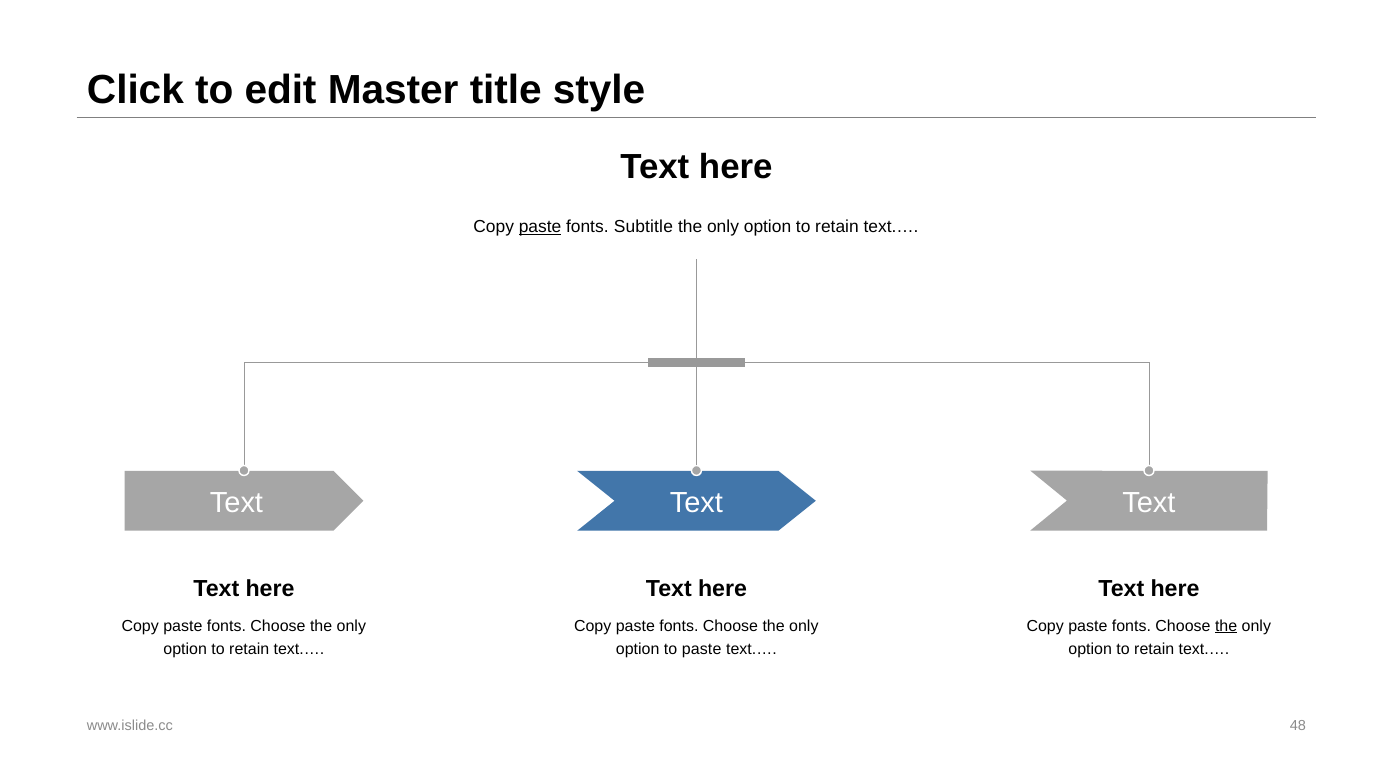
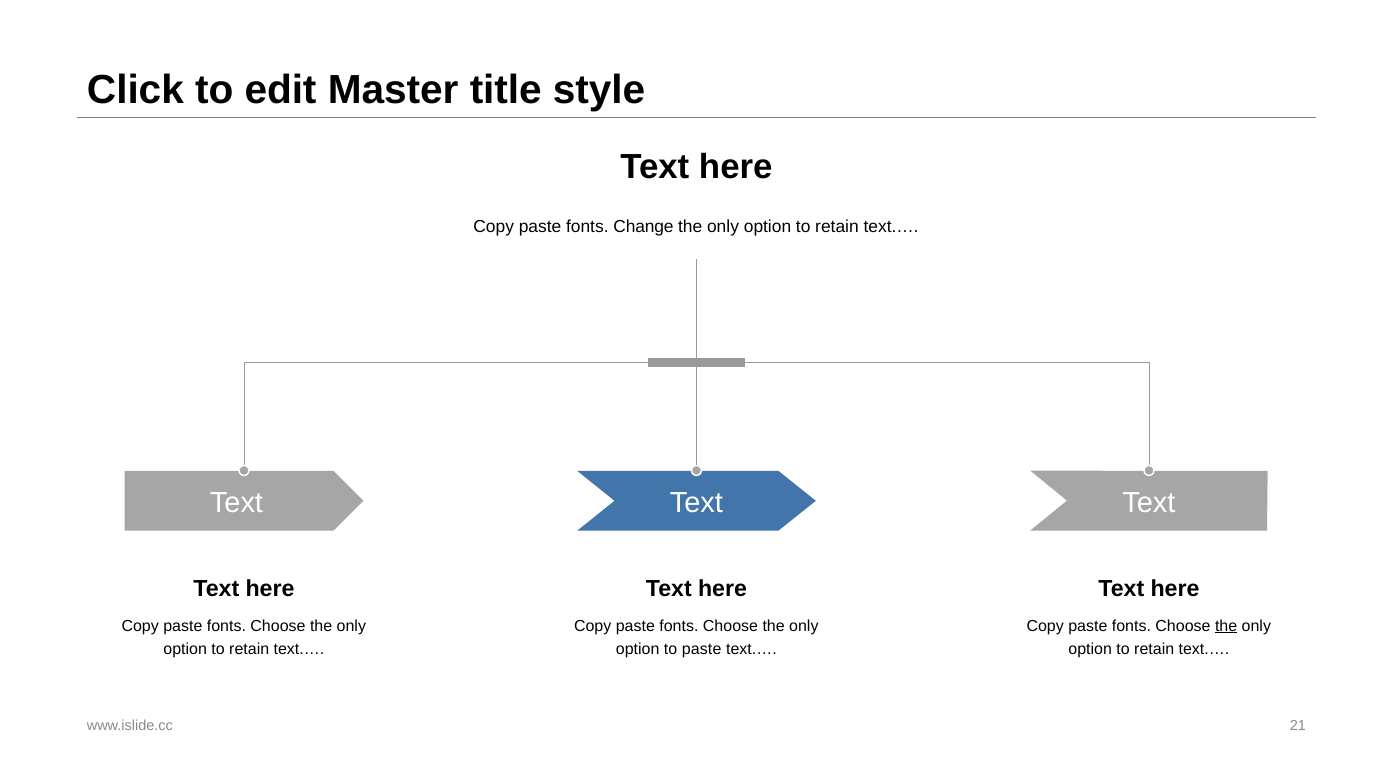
paste at (540, 227) underline: present -> none
Subtitle: Subtitle -> Change
48: 48 -> 21
